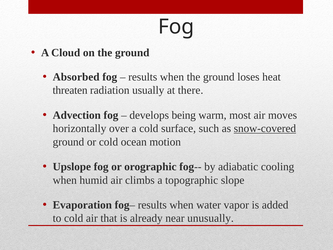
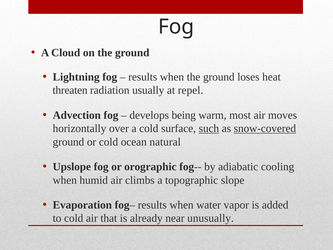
Absorbed: Absorbed -> Lightning
there: there -> repel
such underline: none -> present
motion: motion -> natural
